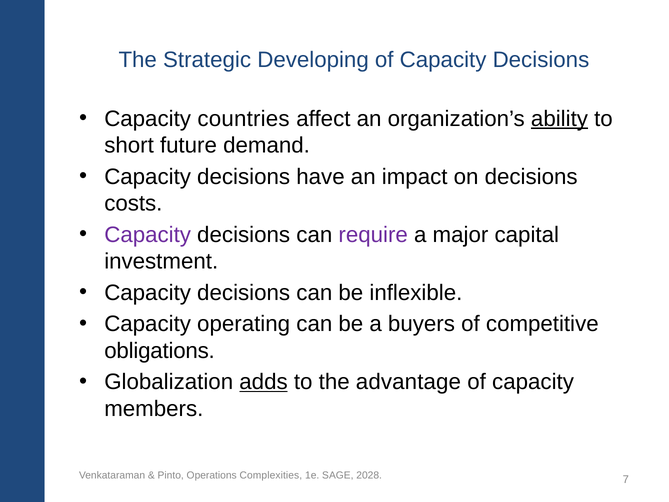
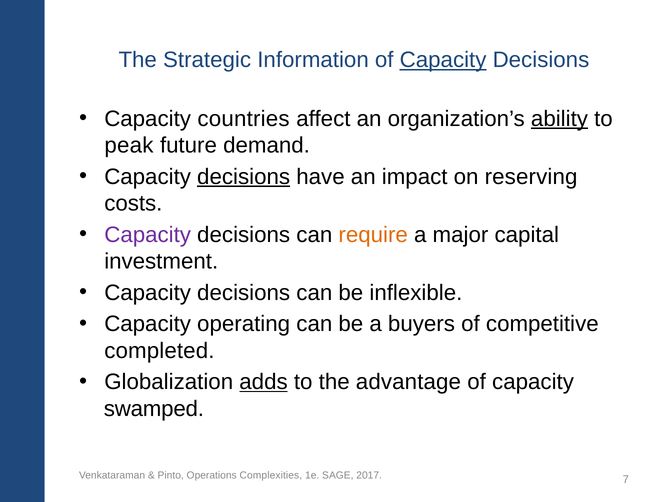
Developing: Developing -> Information
Capacity at (443, 60) underline: none -> present
short: short -> peak
decisions at (244, 177) underline: none -> present
on decisions: decisions -> reserving
require colour: purple -> orange
obligations: obligations -> completed
members: members -> swamped
2028: 2028 -> 2017
